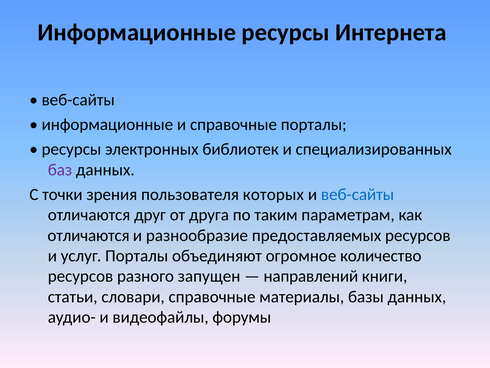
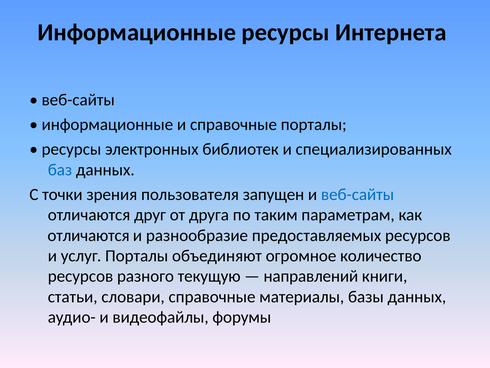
баз colour: purple -> blue
которых: которых -> запущен
запущен: запущен -> текущую
